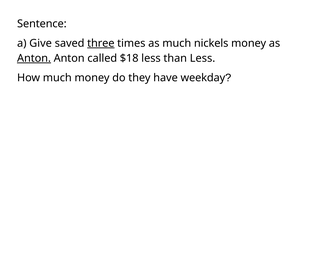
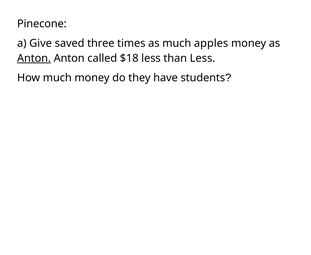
Sentence: Sentence -> Pinecone
three underline: present -> none
nickels: nickels -> apples
weekday: weekday -> students
